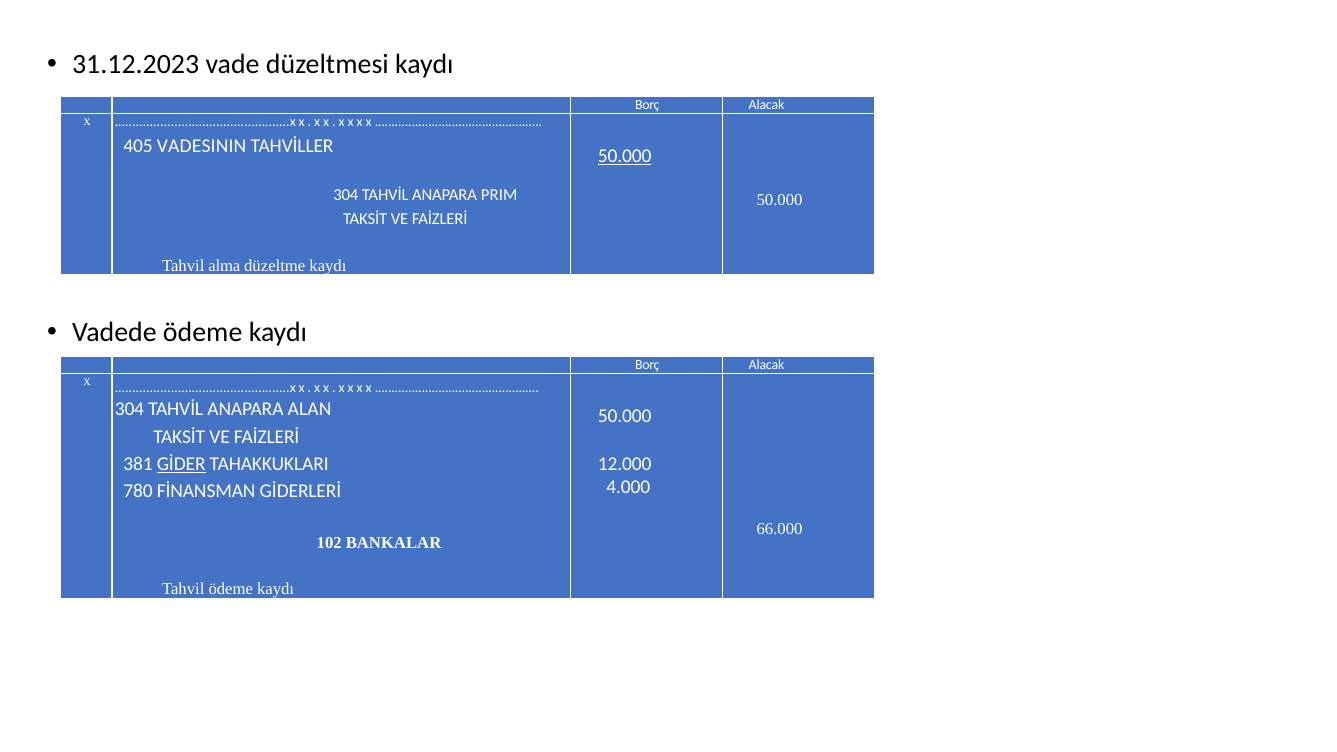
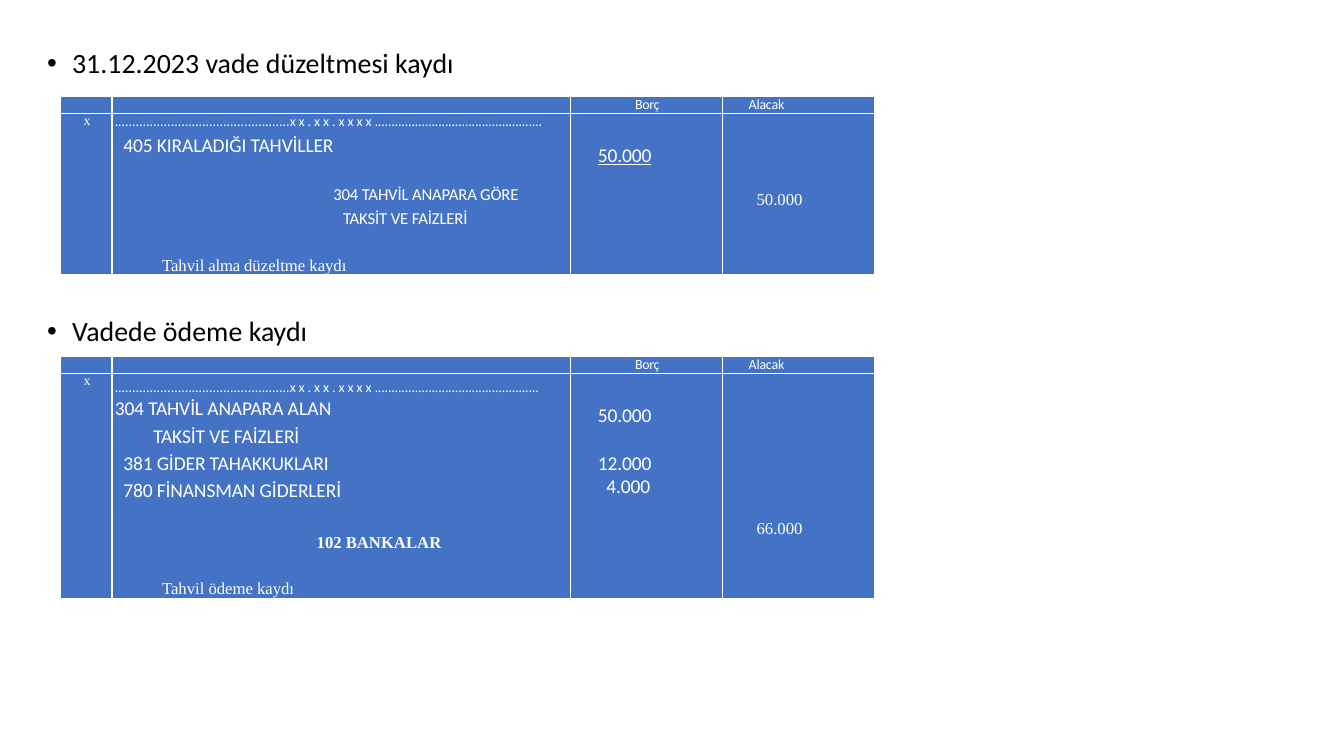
VADESININ: VADESININ -> KIRALADIĞI
PRIM: PRIM -> GÖRE
GİDER underline: present -> none
